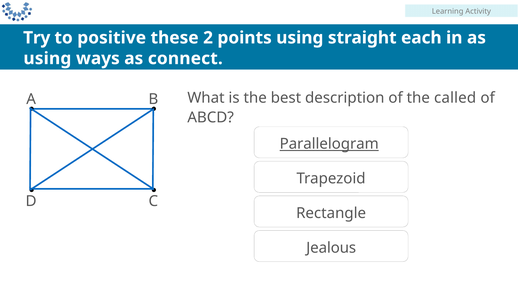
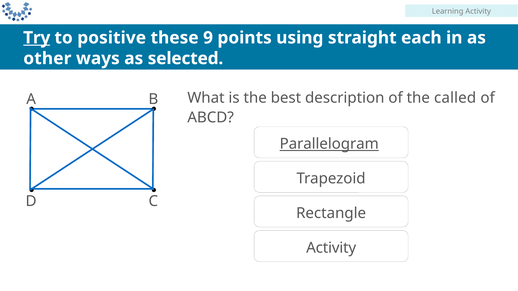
Try underline: none -> present
2: 2 -> 9
using at (47, 59): using -> other
connect: connect -> selected
Jealous at (331, 248): Jealous -> Activity
